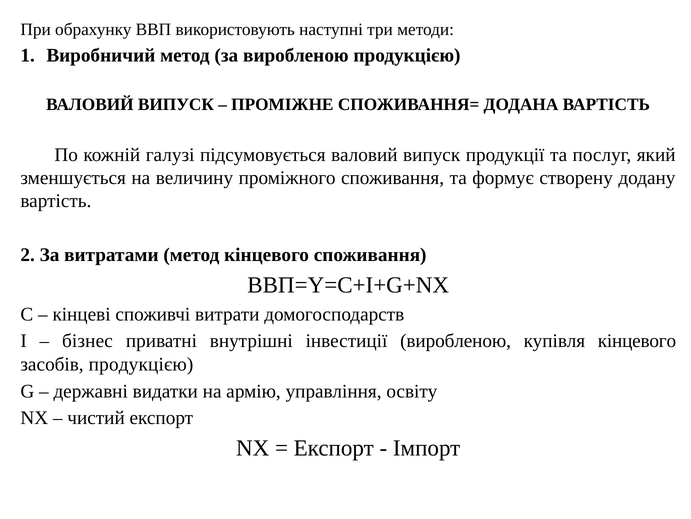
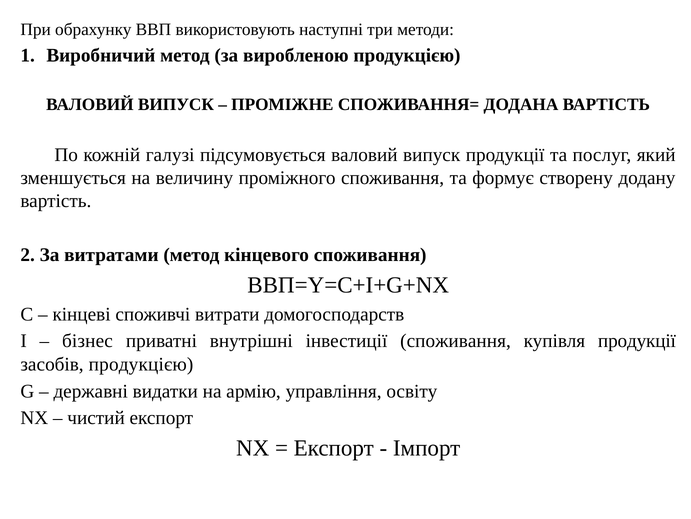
інвестиції виробленою: виробленою -> споживання
купівля кінцевого: кінцевого -> продукції
